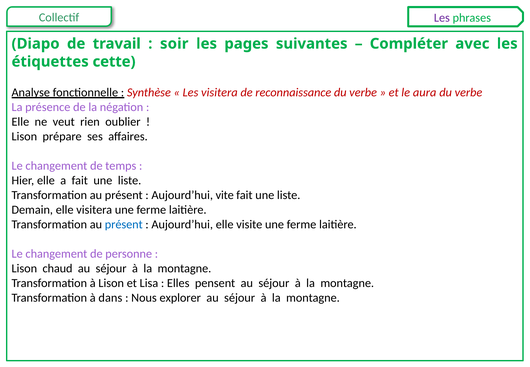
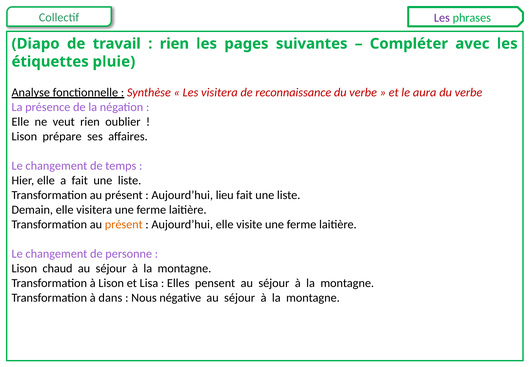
soir at (174, 44): soir -> rien
cette: cette -> pluie
vite: vite -> lieu
présent at (124, 225) colour: blue -> orange
explorer: explorer -> négative
